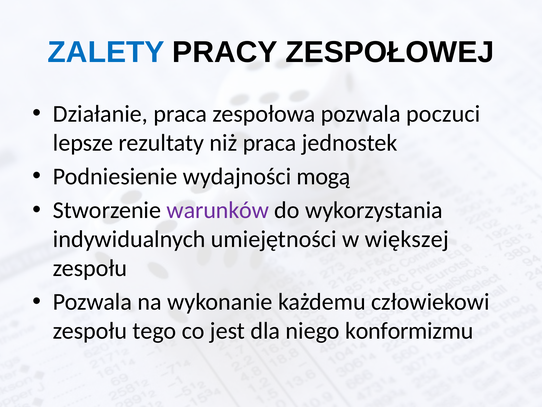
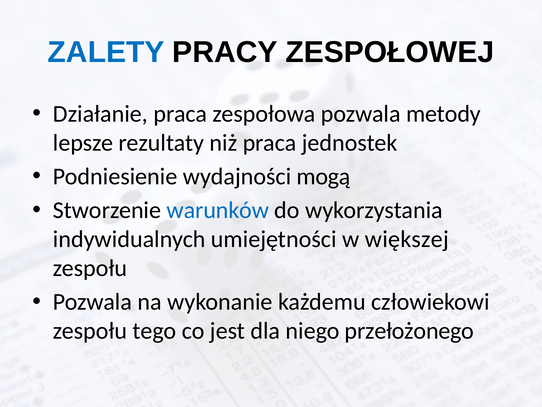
poczuci: poczuci -> metody
warunków colour: purple -> blue
konformizmu: konformizmu -> przełożonego
